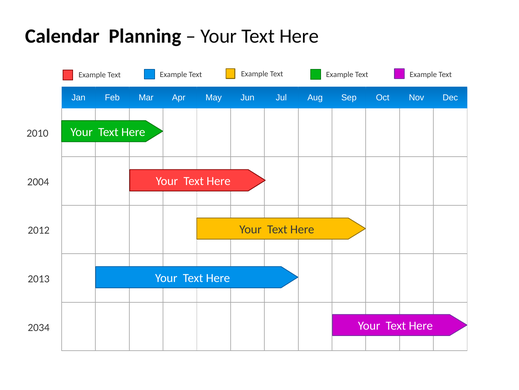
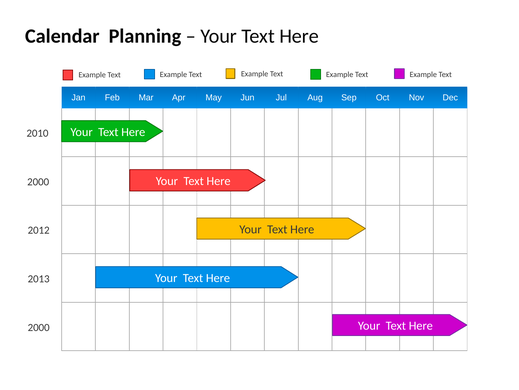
2004 at (38, 182): 2004 -> 2000
2034 at (39, 327): 2034 -> 2000
